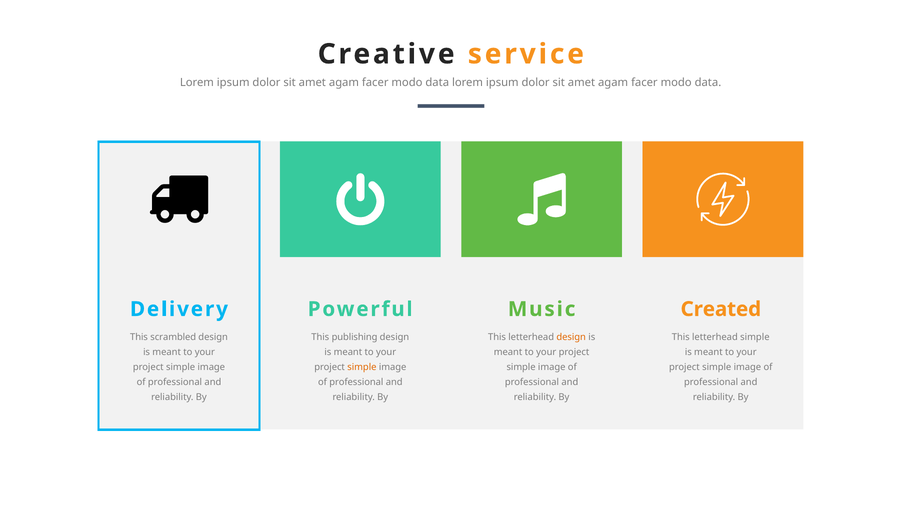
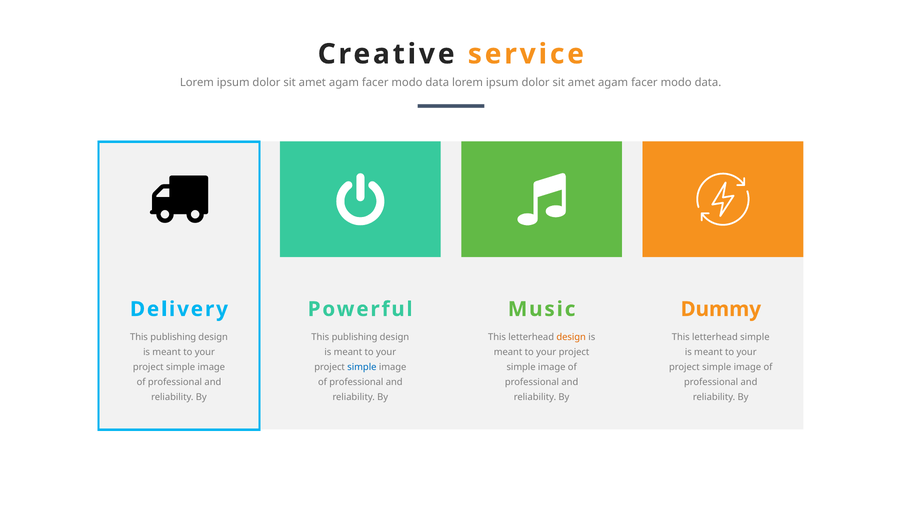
Created: Created -> Dummy
scrambled at (173, 337): scrambled -> publishing
simple at (362, 367) colour: orange -> blue
